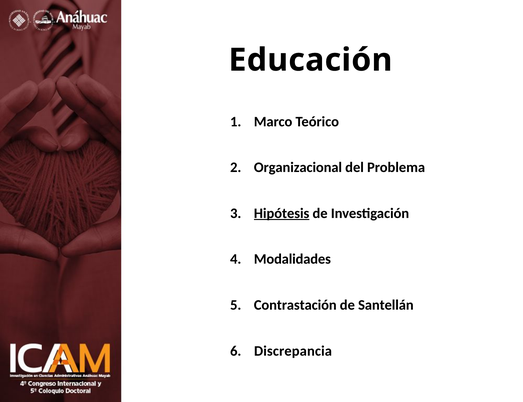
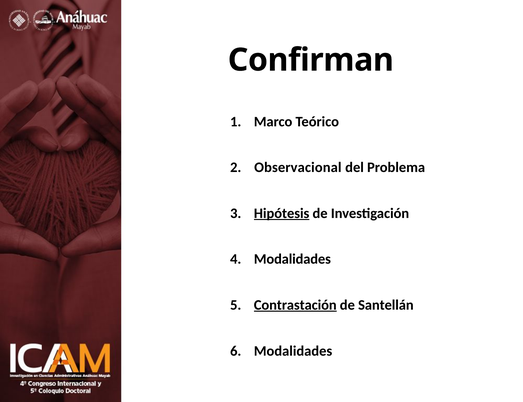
Educación: Educación -> Confirman
Organizacional: Organizacional -> Observacional
Contrastación underline: none -> present
Discrepancia at (293, 351): Discrepancia -> Modalidades
